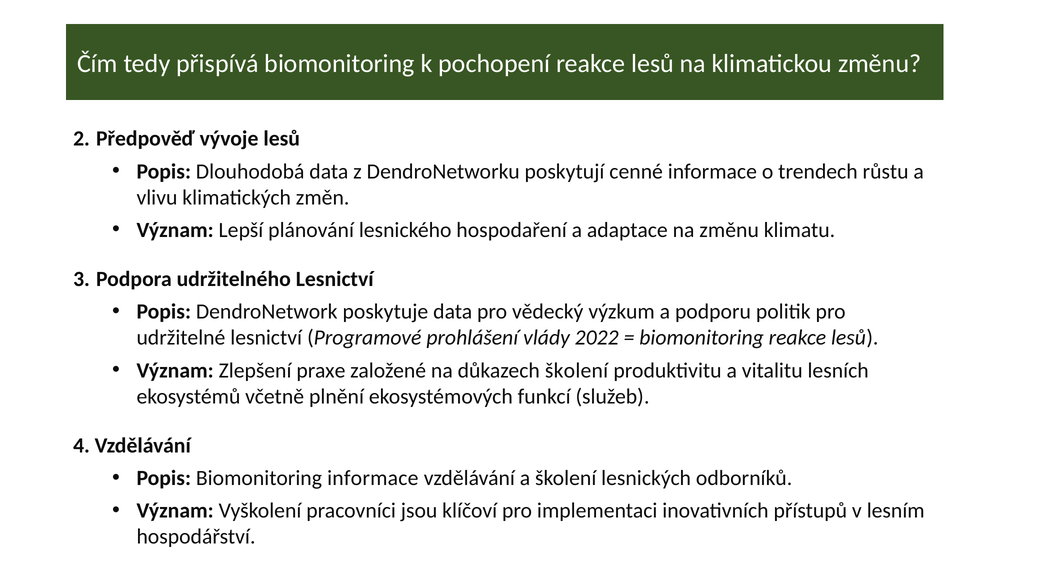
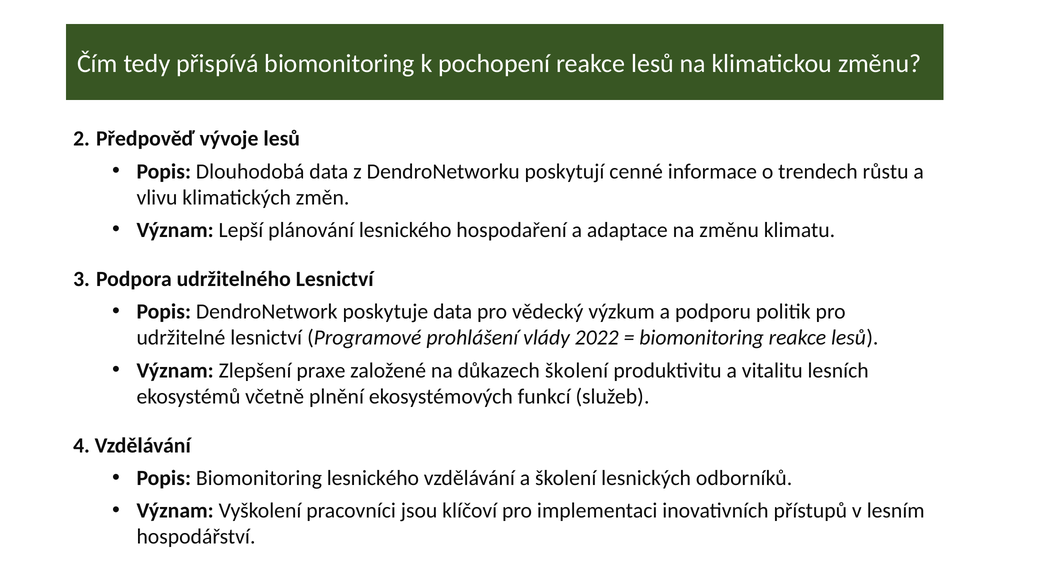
Biomonitoring informace: informace -> lesnického
